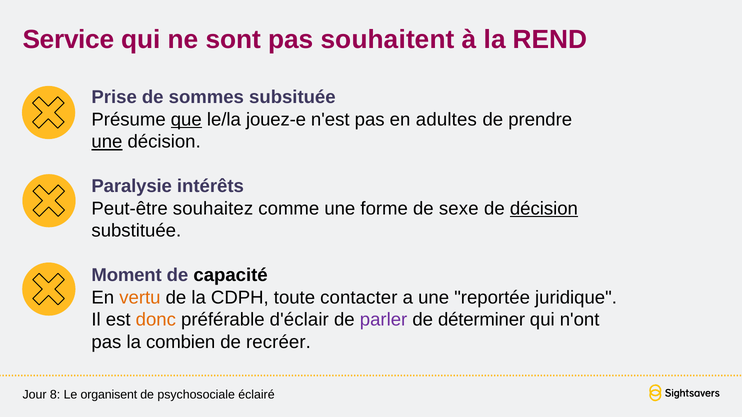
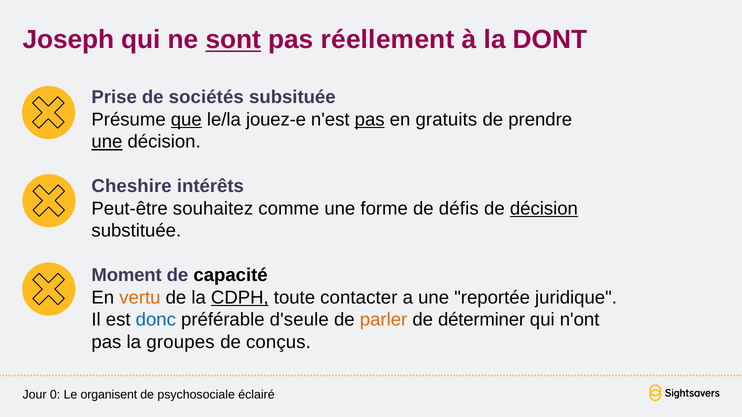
Service: Service -> Joseph
sont underline: none -> present
souhaitent: souhaitent -> réellement
REND: REND -> DONT
sommes: sommes -> sociétés
pas at (370, 120) underline: none -> present
adultes: adultes -> gratuits
Paralysie: Paralysie -> Cheshire
sexe: sexe -> défis
CDPH underline: none -> present
donc colour: orange -> blue
d'éclair: d'éclair -> d'seule
parler colour: purple -> orange
combien: combien -> groupes
recréer: recréer -> conçus
8: 8 -> 0
